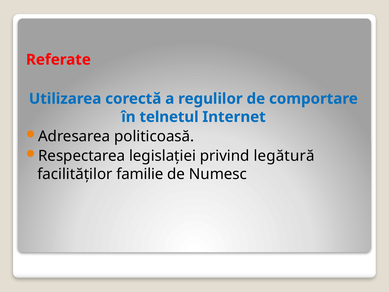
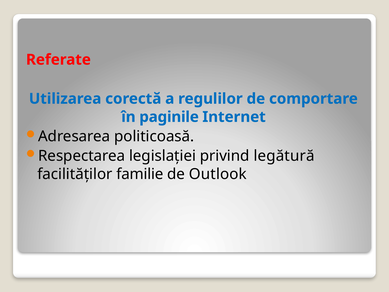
telnetul: telnetul -> paginile
Numesc: Numesc -> Outlook
